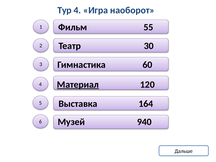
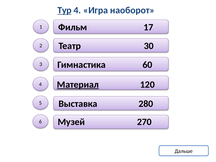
Тур underline: none -> present
55: 55 -> 17
164: 164 -> 280
940: 940 -> 270
